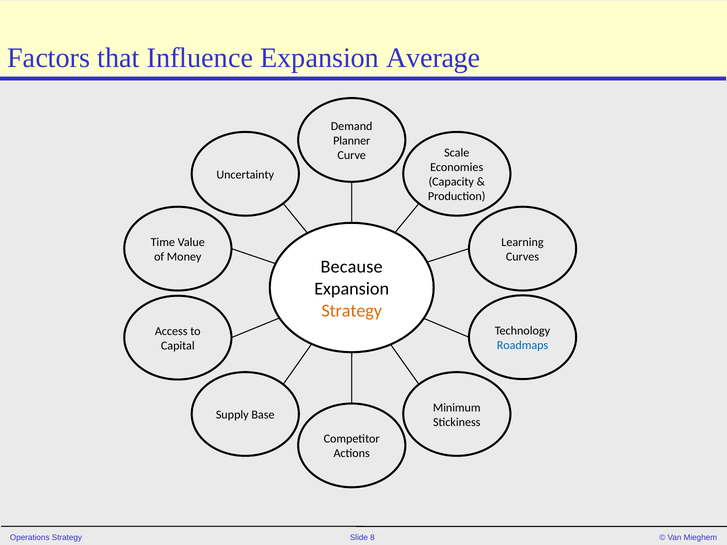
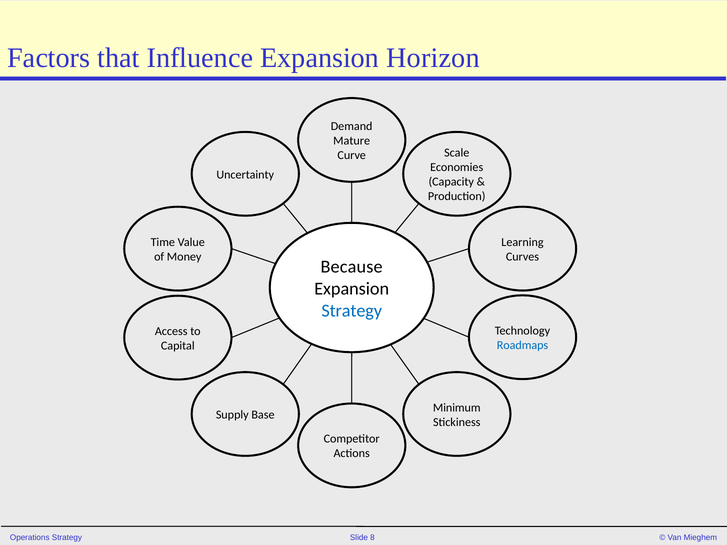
Average: Average -> Horizon
Planner: Planner -> Mature
Strategy at (352, 311) colour: orange -> blue
